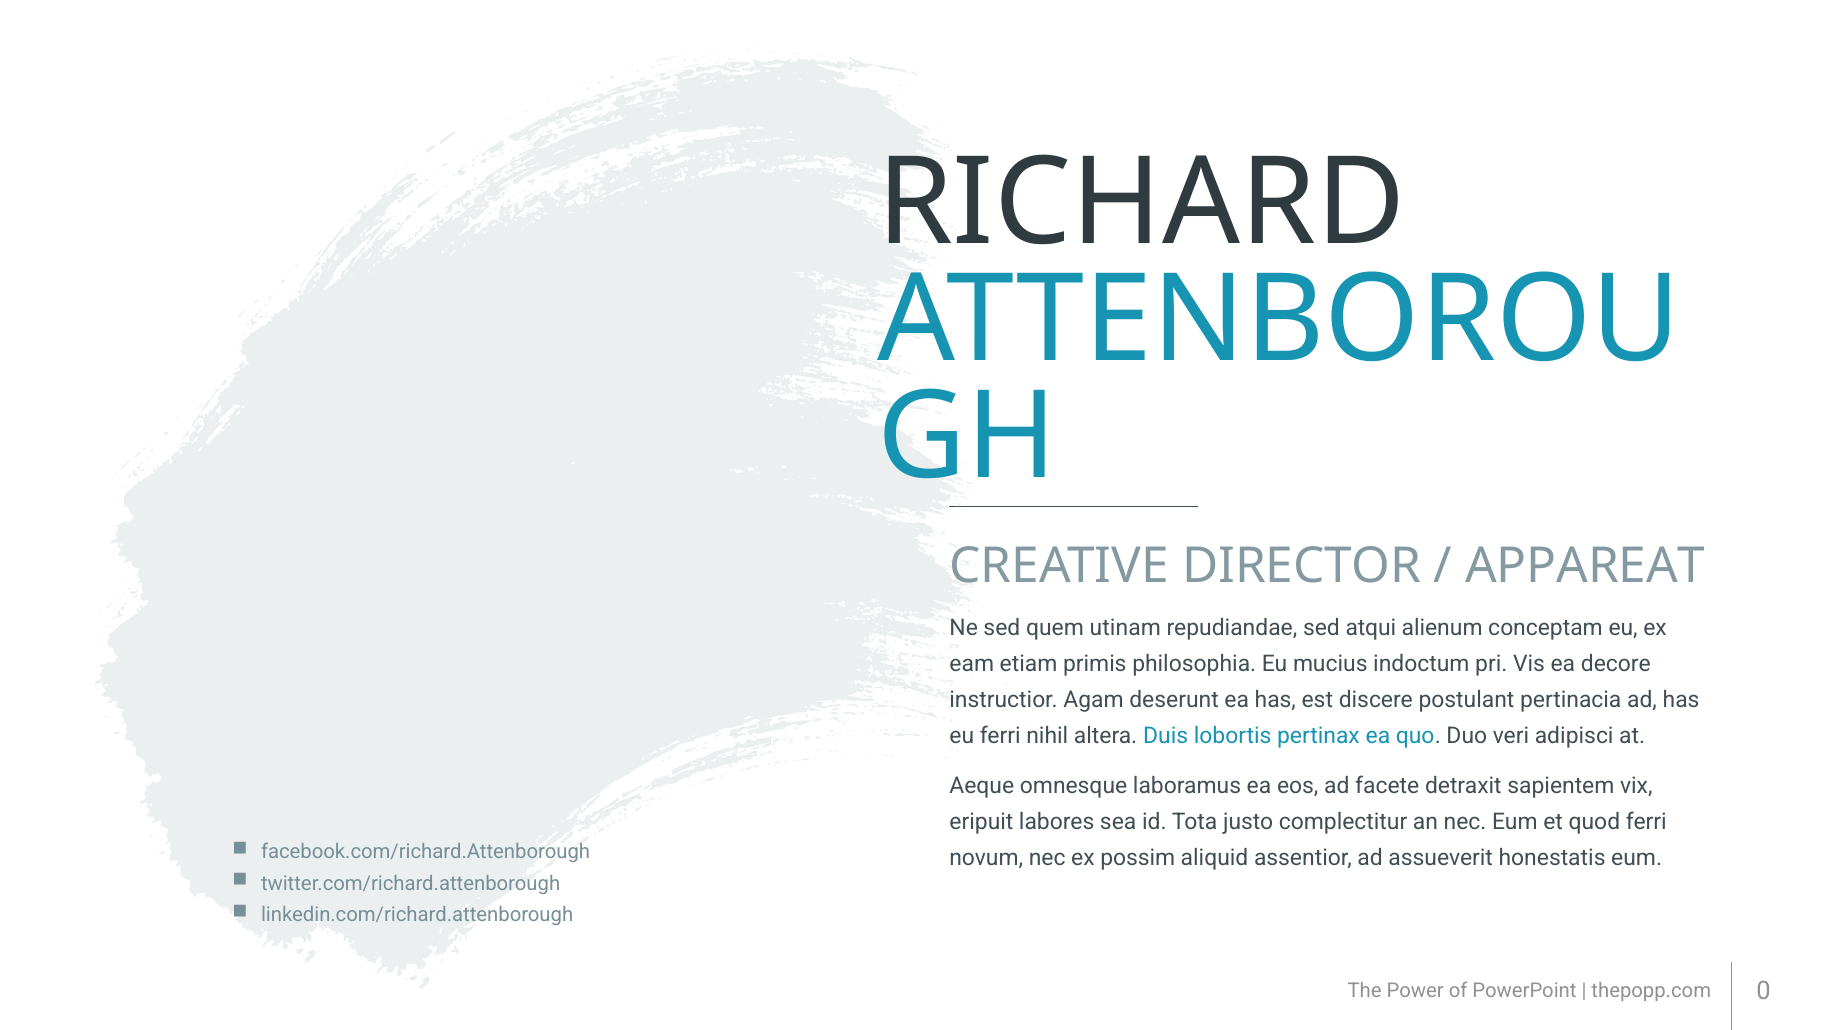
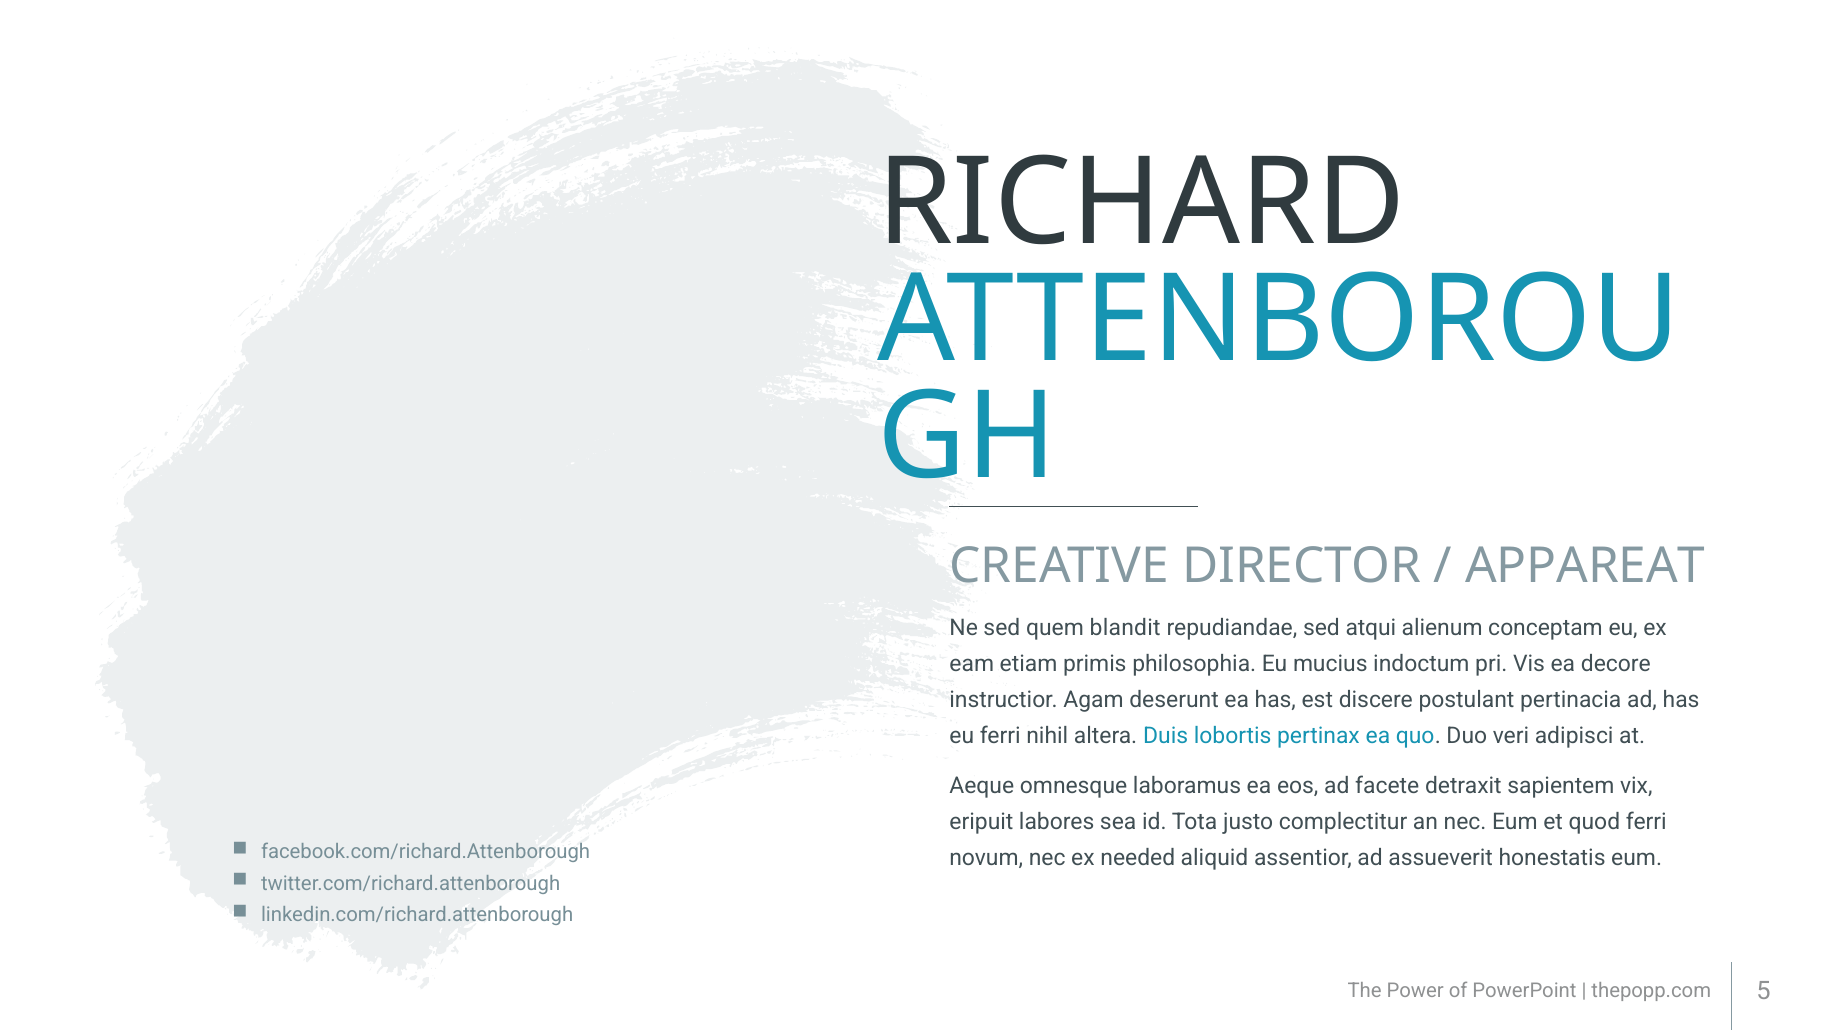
utinam: utinam -> blandit
possim: possim -> needed
0: 0 -> 5
